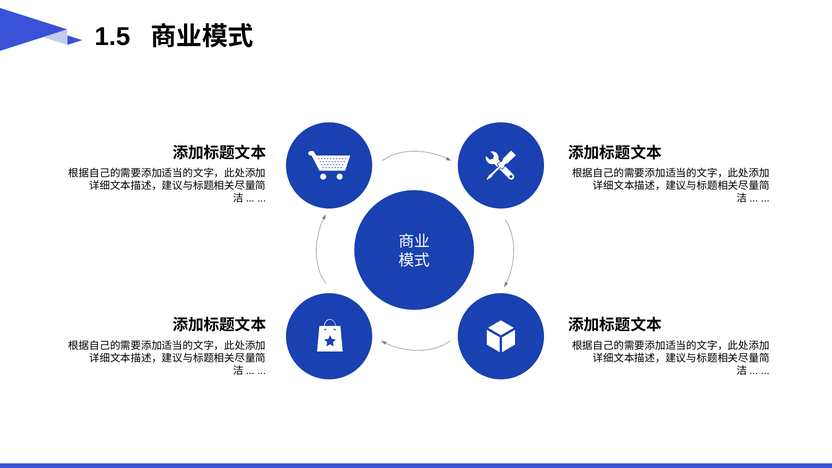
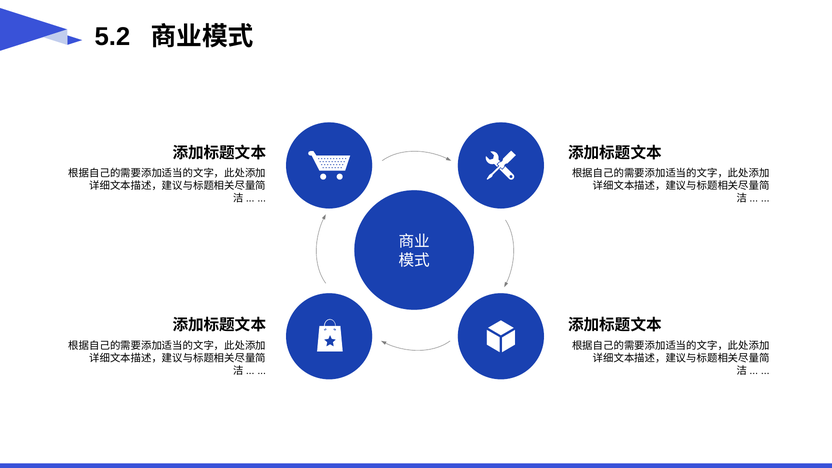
1.5: 1.5 -> 5.2
